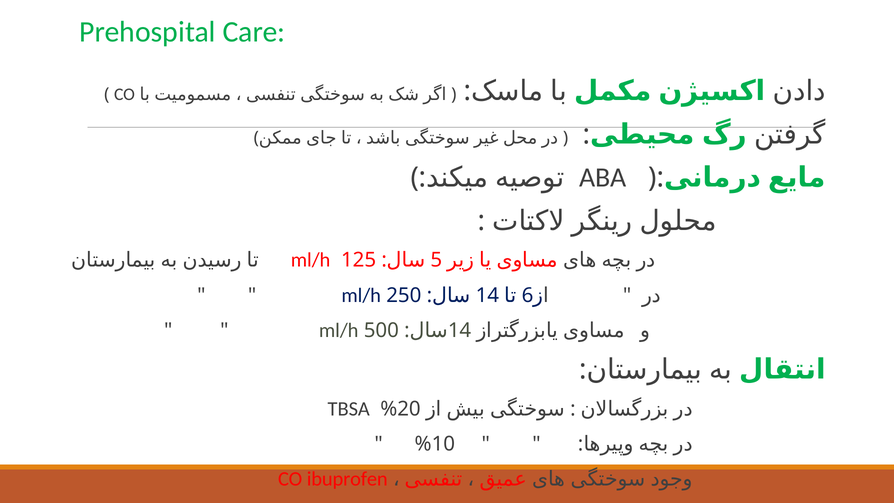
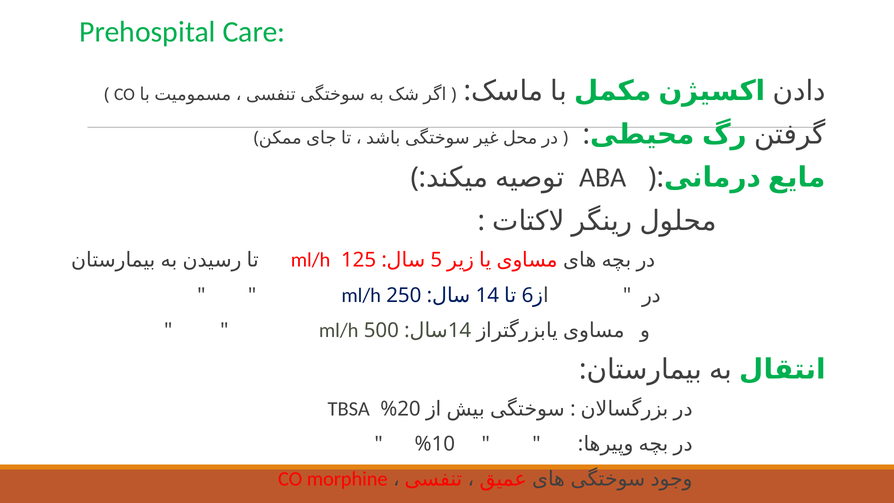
ibuprofen: ibuprofen -> morphine
